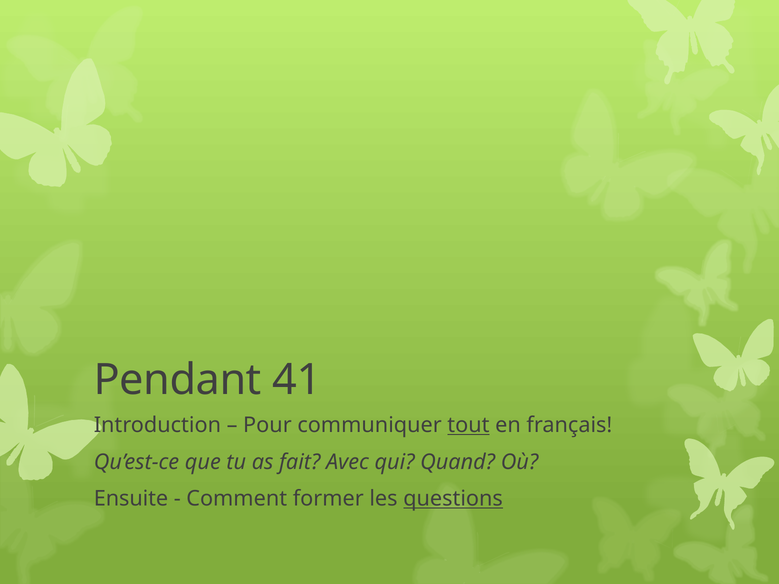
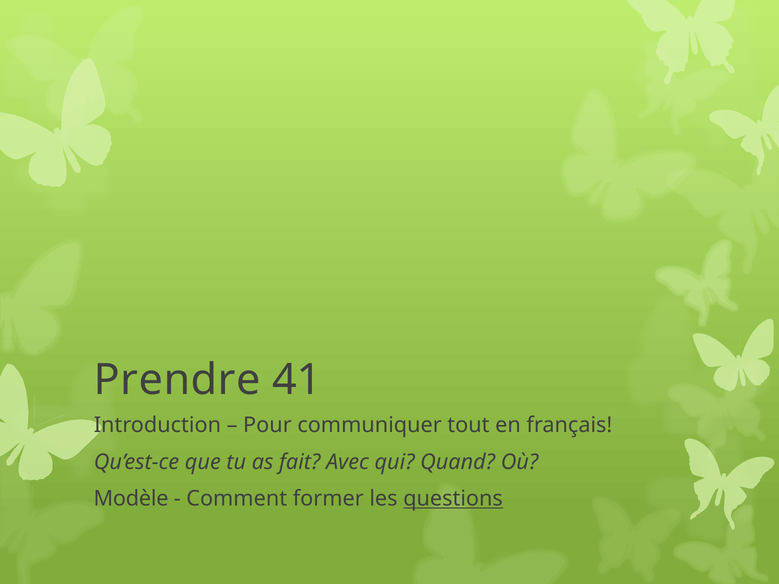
Pendant: Pendant -> Prendre
tout underline: present -> none
Ensuite: Ensuite -> Modèle
